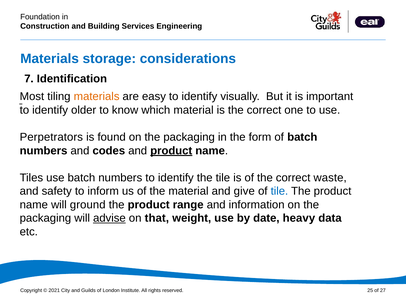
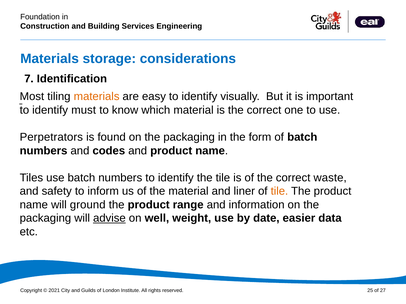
older: older -> must
product at (171, 151) underline: present -> none
give: give -> liner
tile at (279, 192) colour: blue -> orange
that: that -> well
heavy: heavy -> easier
